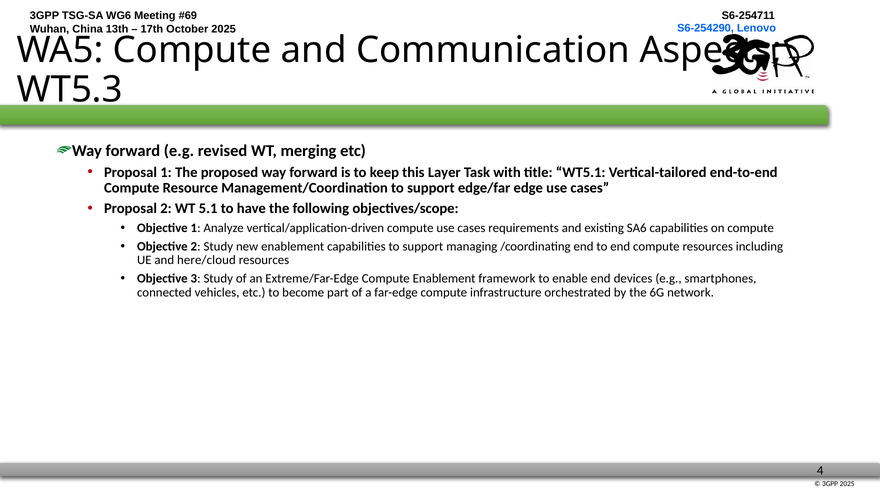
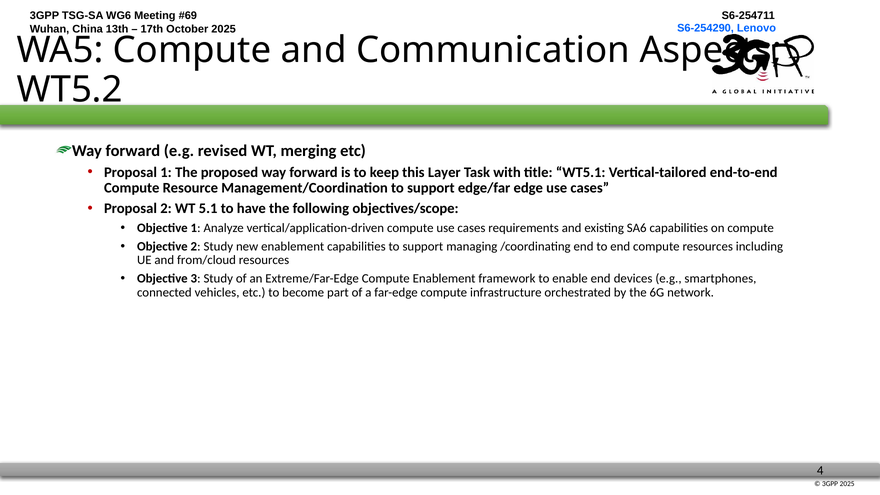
WT5.3: WT5.3 -> WT5.2
here/cloud: here/cloud -> from/cloud
